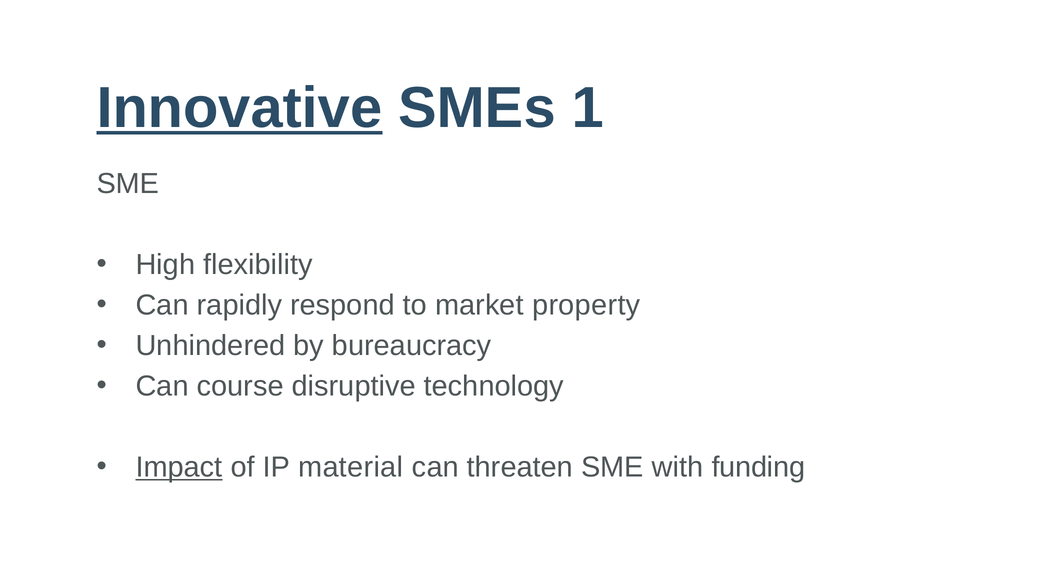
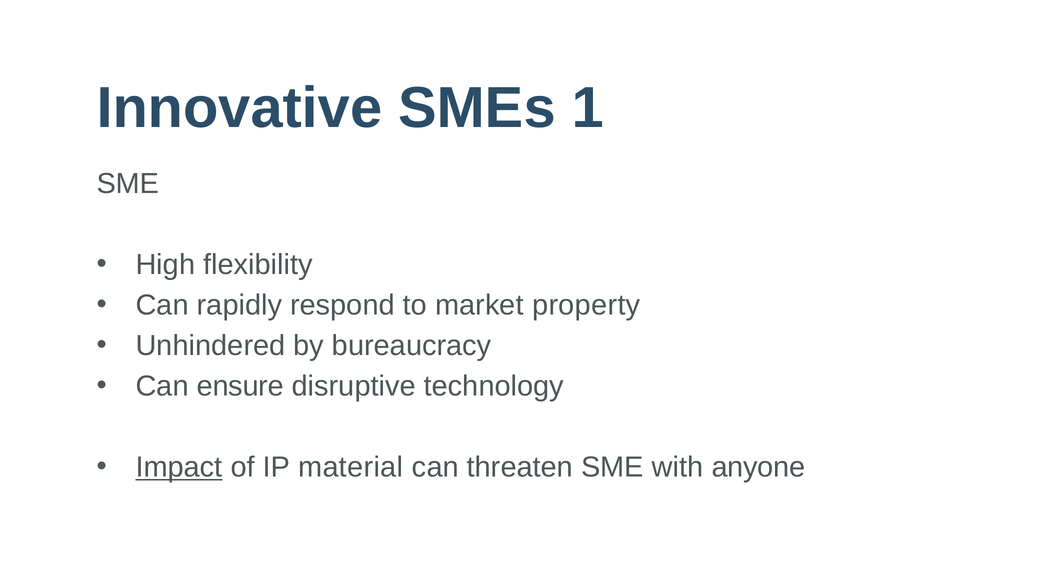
Innovative underline: present -> none
course: course -> ensure
funding: funding -> anyone
